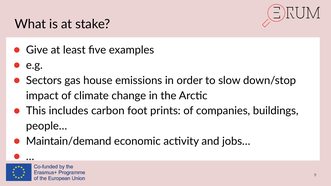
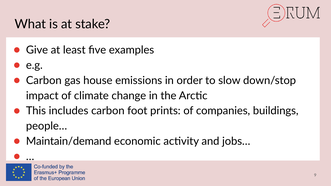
Sectors at (44, 81): Sectors -> Carbon
